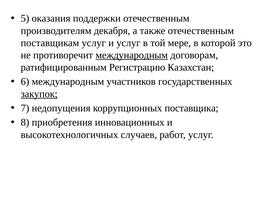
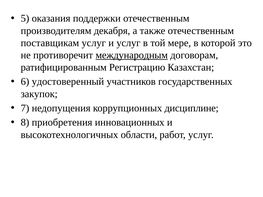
6 международным: международным -> удостоверенный
закупок underline: present -> none
поставщика: поставщика -> дисциплине
случаев: случаев -> области
